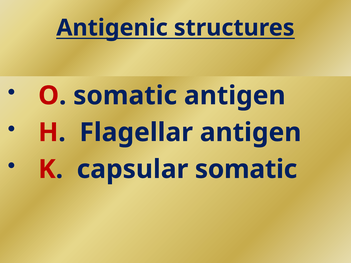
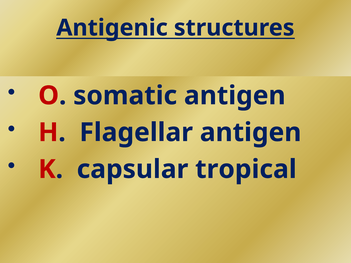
capsular somatic: somatic -> tropical
